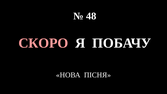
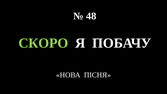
СКОРО colour: pink -> light green
